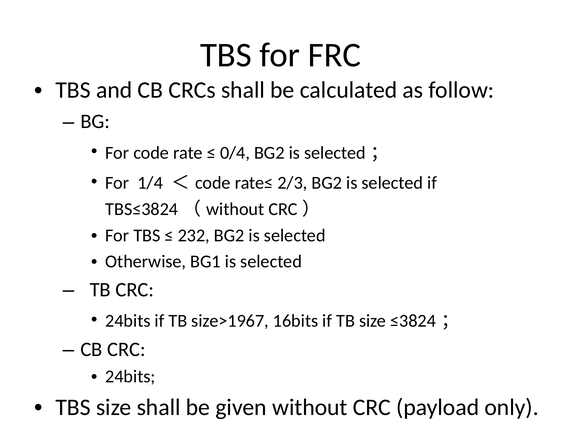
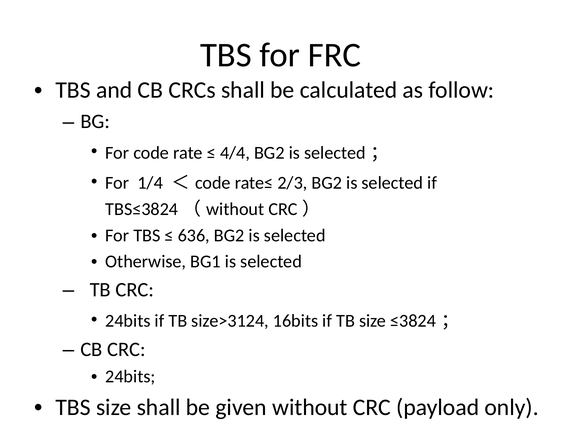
0/4: 0/4 -> 4/4
232: 232 -> 636
size>1967: size>1967 -> size>3124
